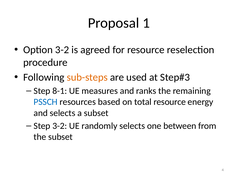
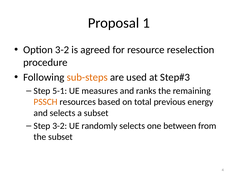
8-1: 8-1 -> 5-1
PSSCH colour: blue -> orange
total resource: resource -> previous
